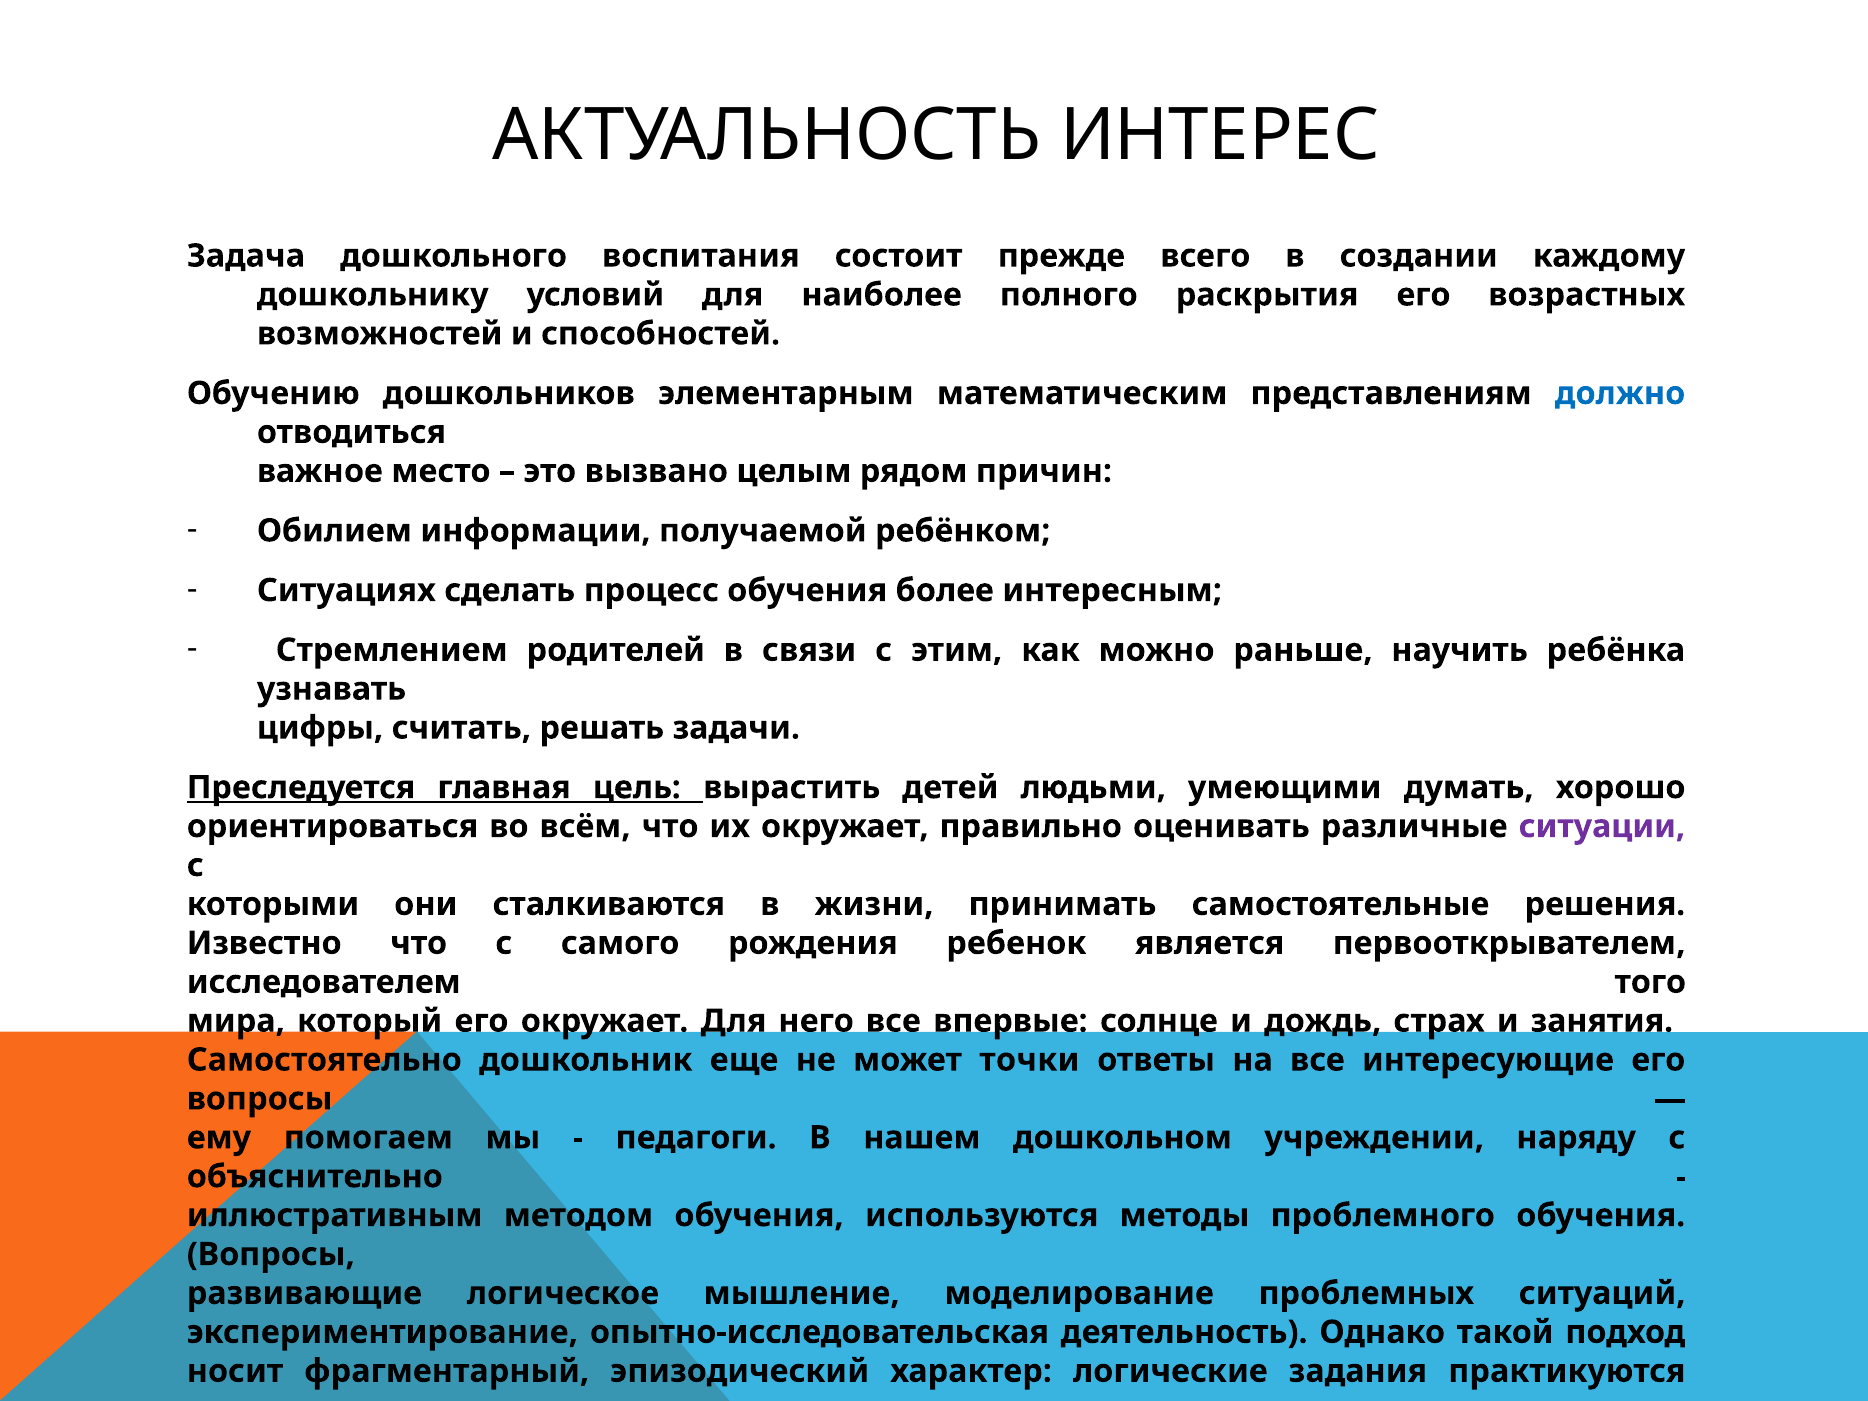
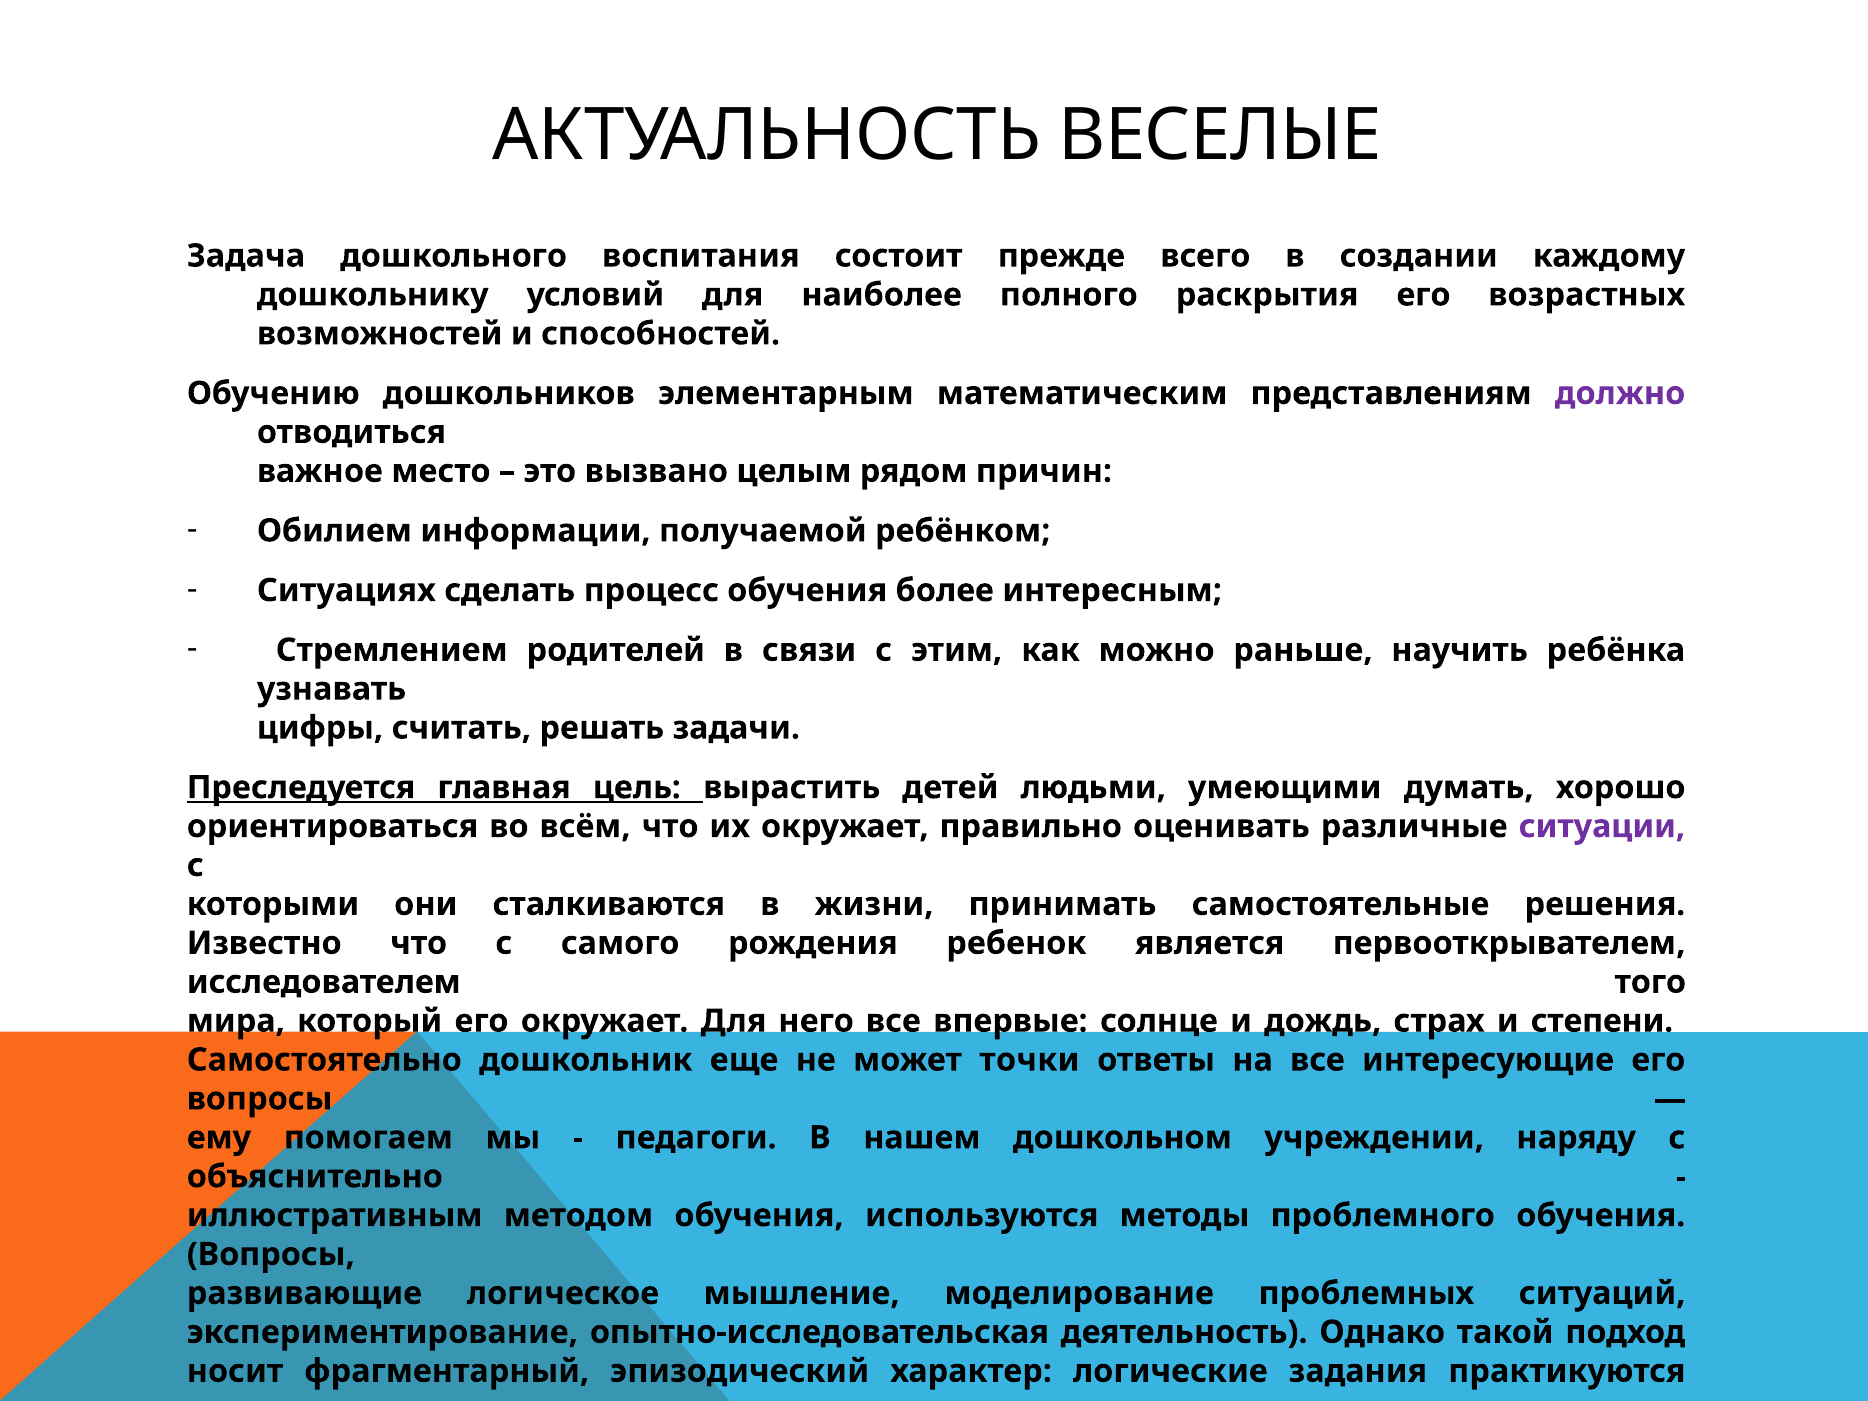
ИНТЕРЕС: ИНТЕРЕС -> ВЕСЕЛЫЕ
должно colour: blue -> purple
занятия: занятия -> степени
